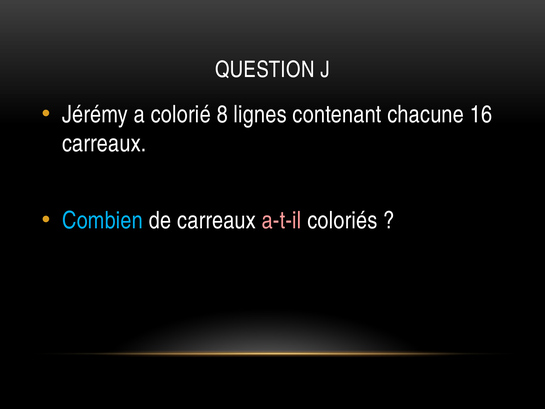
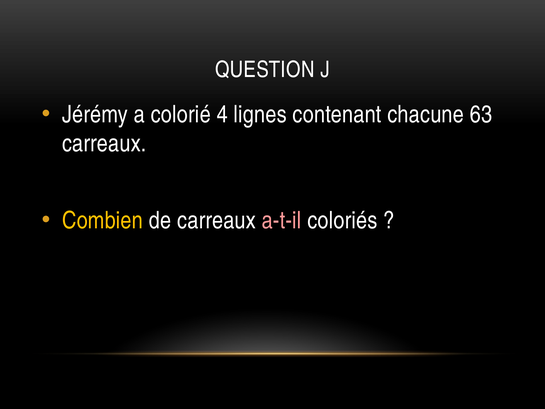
8: 8 -> 4
16: 16 -> 63
Combien colour: light blue -> yellow
